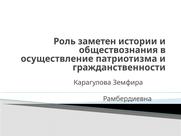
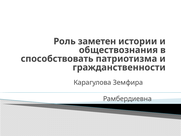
осуществление: осуществление -> способствовать
